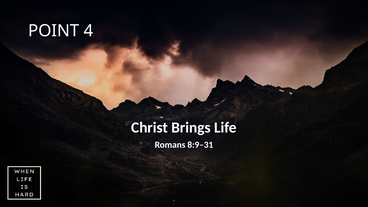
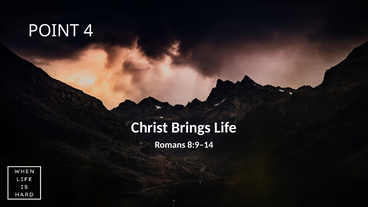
8:9–31: 8:9–31 -> 8:9–14
